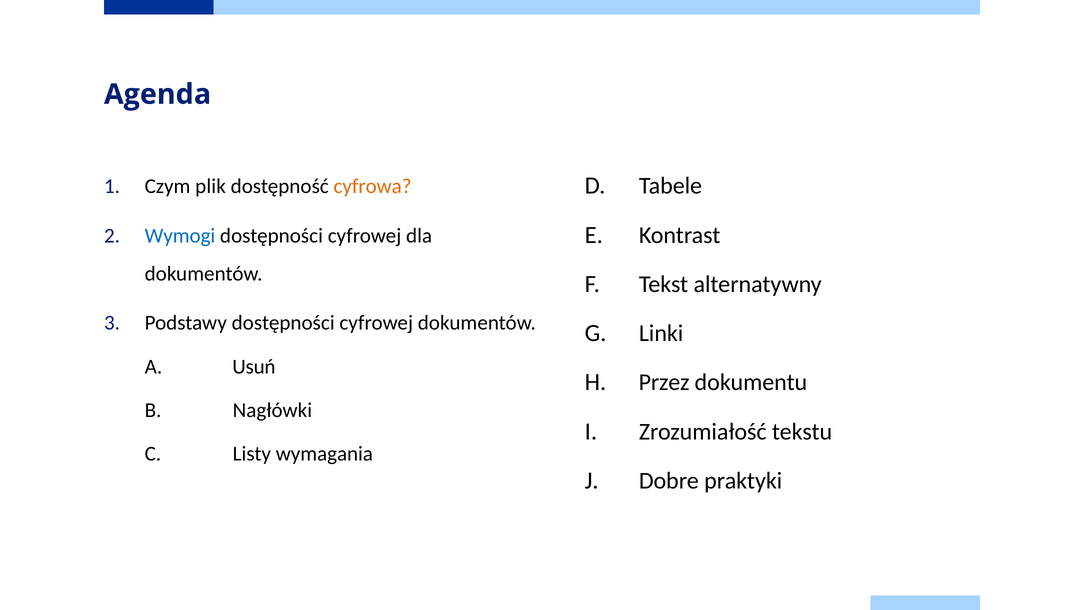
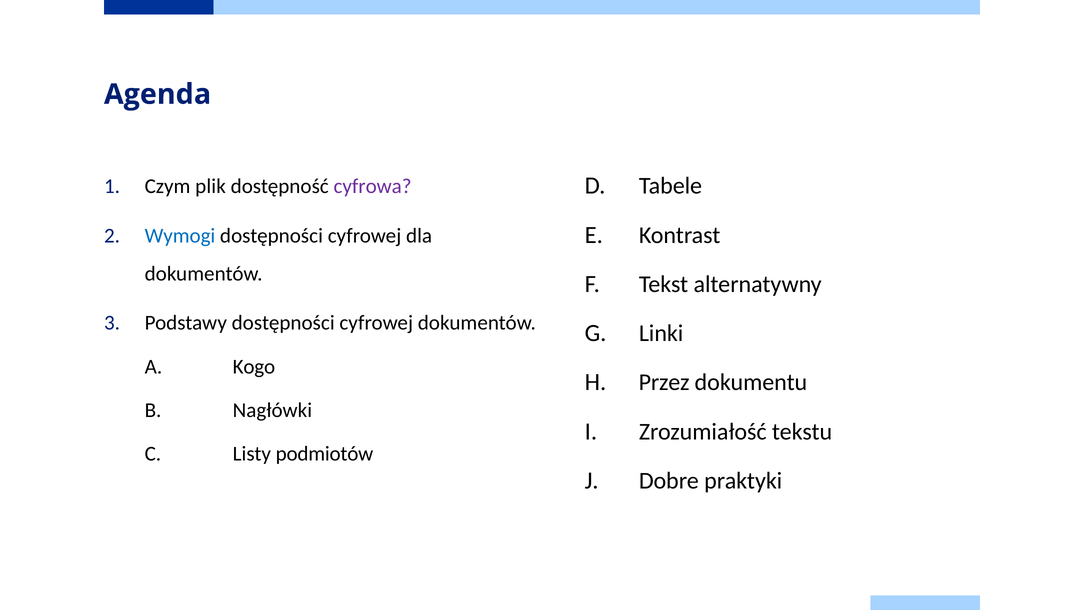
cyfrowa colour: orange -> purple
Usuń: Usuń -> Kogo
wymagania: wymagania -> podmiotów
